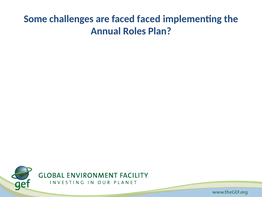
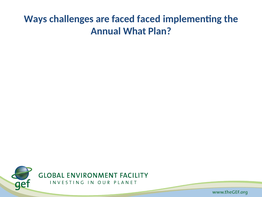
Some: Some -> Ways
Roles: Roles -> What
